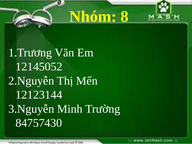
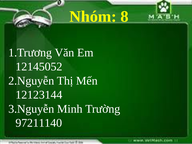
84757430: 84757430 -> 97211140
